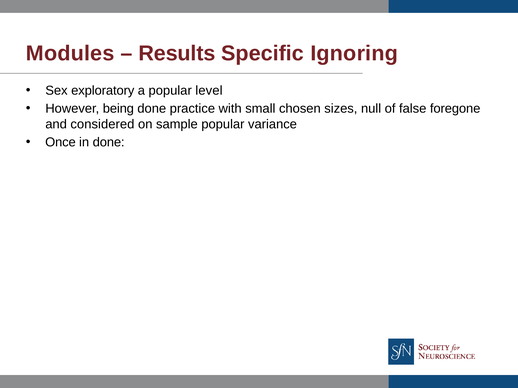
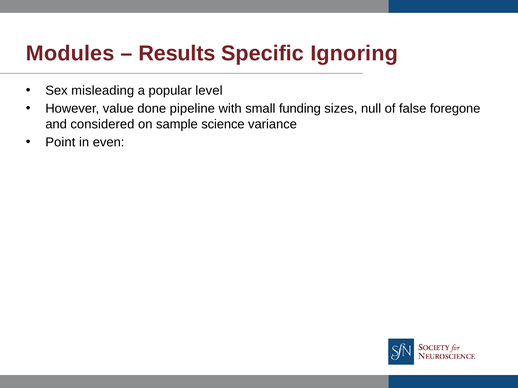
exploratory: exploratory -> misleading
being: being -> value
practice: practice -> pipeline
chosen: chosen -> funding
sample popular: popular -> science
Once: Once -> Point
in done: done -> even
